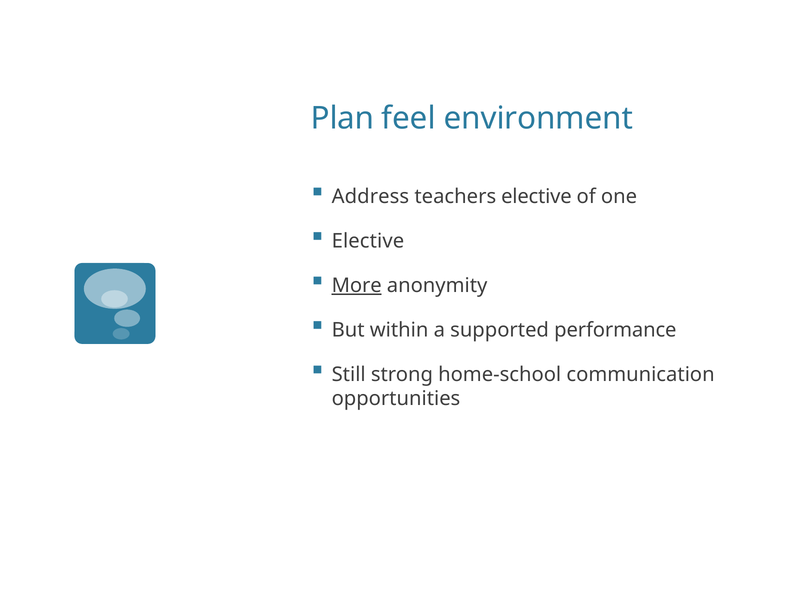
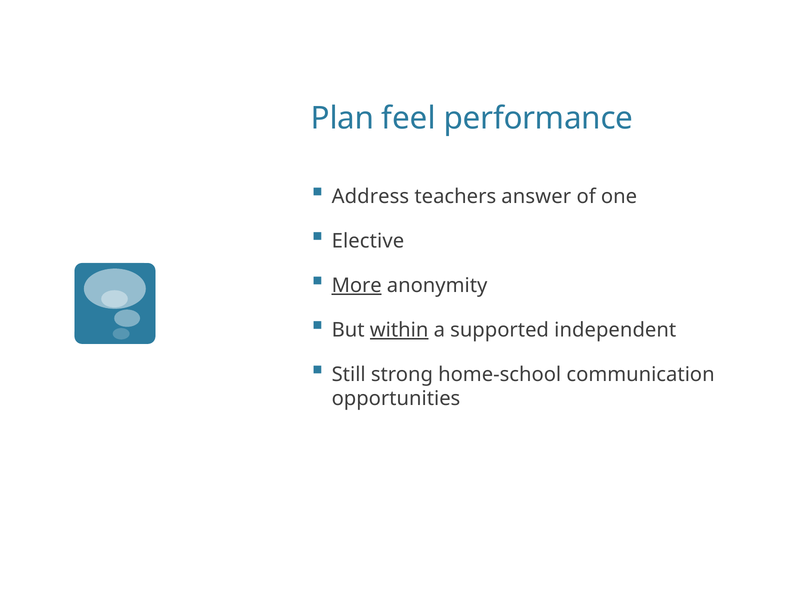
environment: environment -> performance
teachers elective: elective -> answer
within underline: none -> present
performance: performance -> independent
